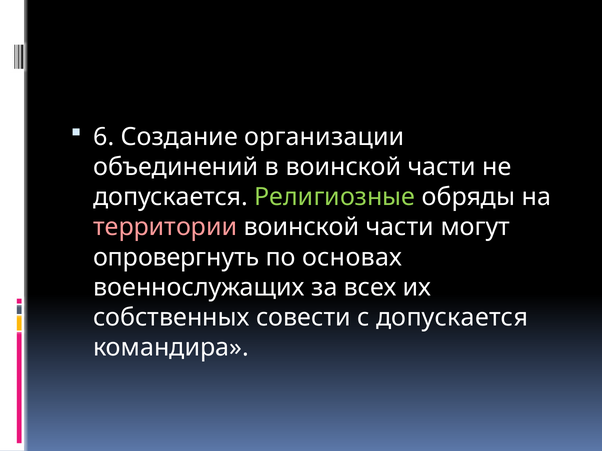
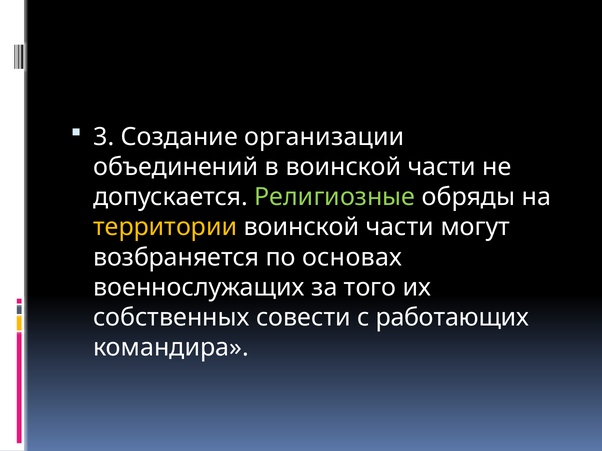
6: 6 -> 3
территории colour: pink -> yellow
опровергнуть: опровергнуть -> возбраняется
всех: всех -> того
с допускается: допускается -> работающих
